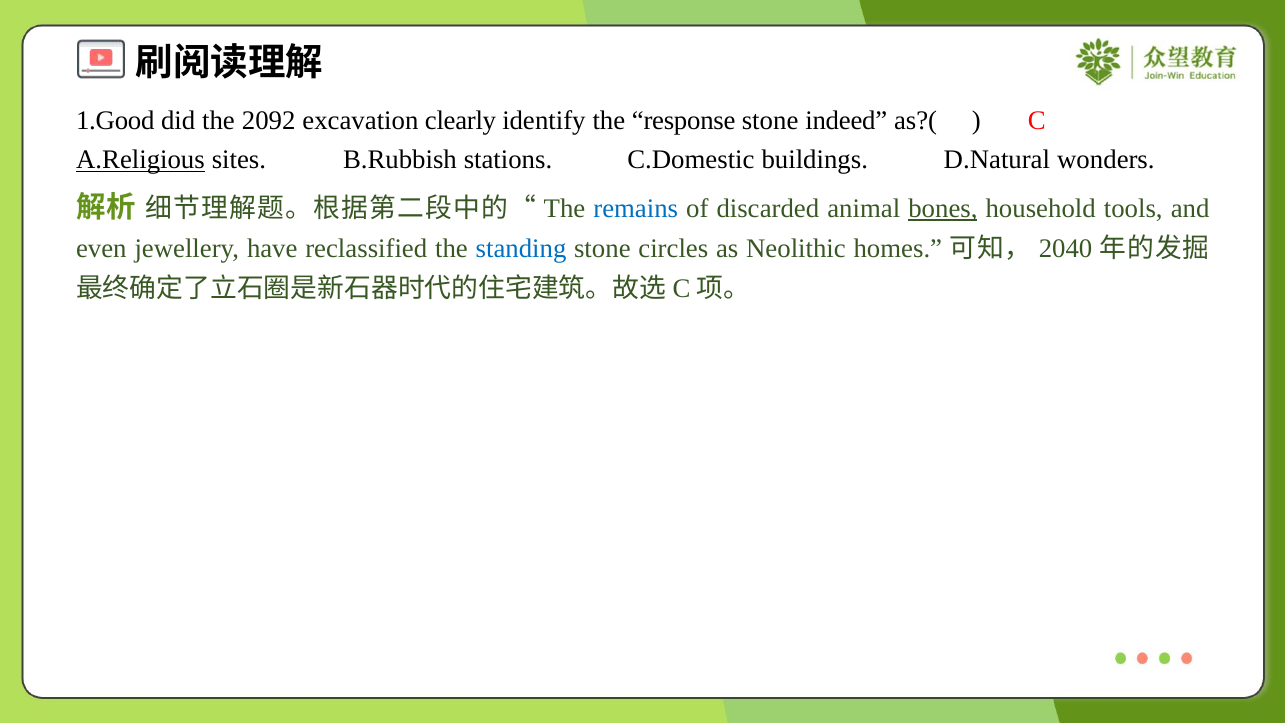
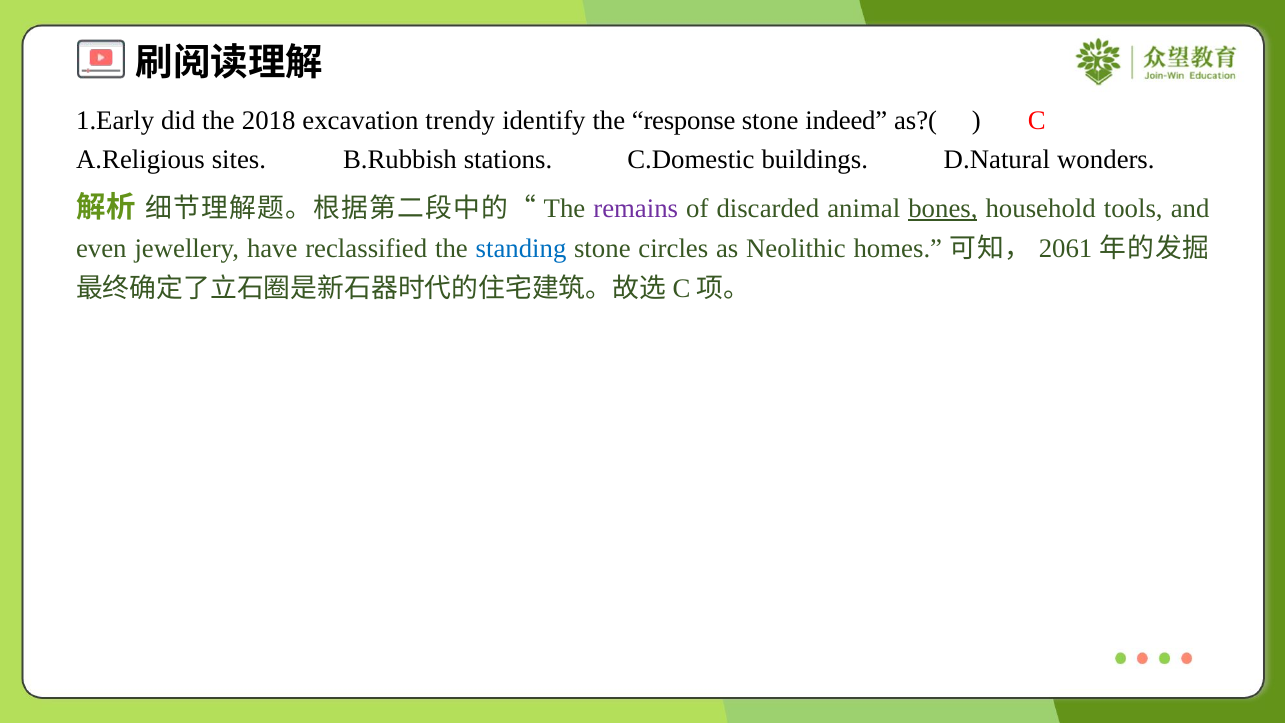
1.Good: 1.Good -> 1.Early
2092: 2092 -> 2018
clearly: clearly -> trendy
A.Religious underline: present -> none
remains colour: blue -> purple
2040: 2040 -> 2061
